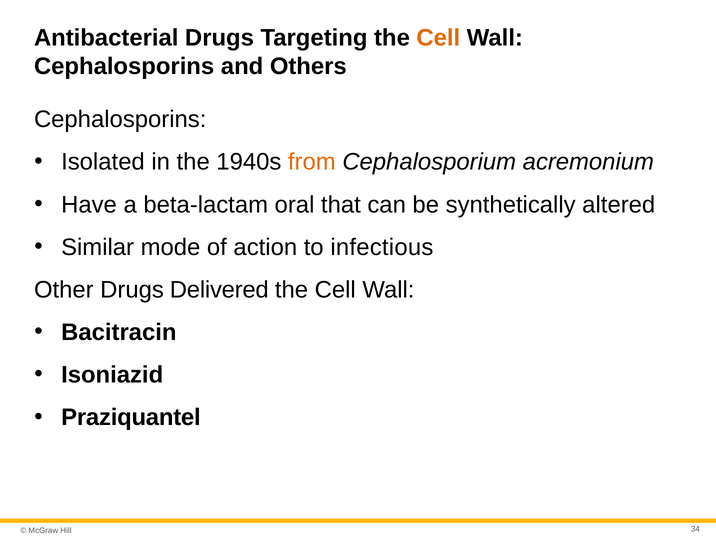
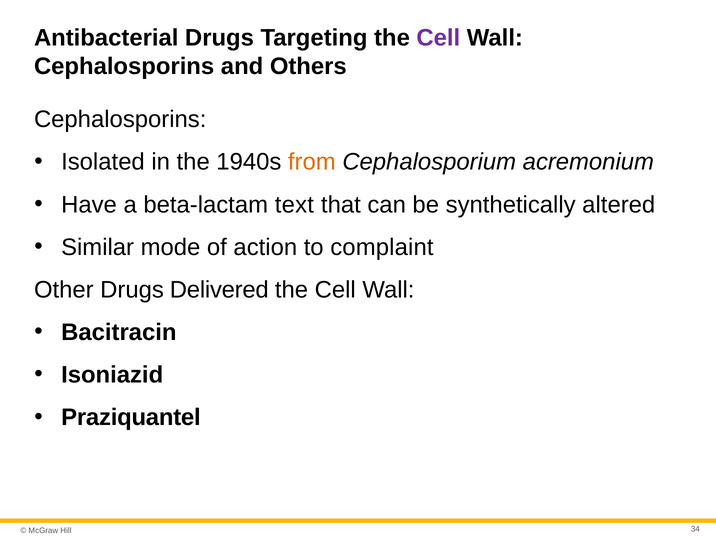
Cell at (438, 38) colour: orange -> purple
oral: oral -> text
infectious: infectious -> complaint
